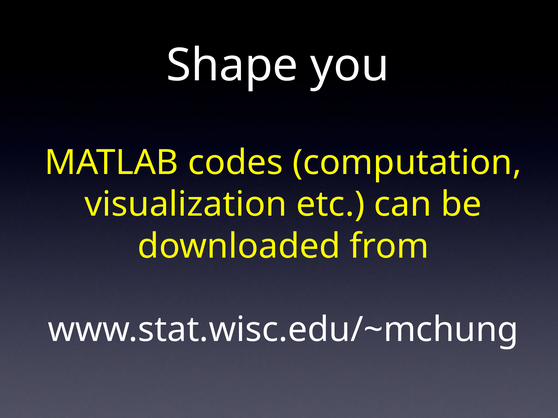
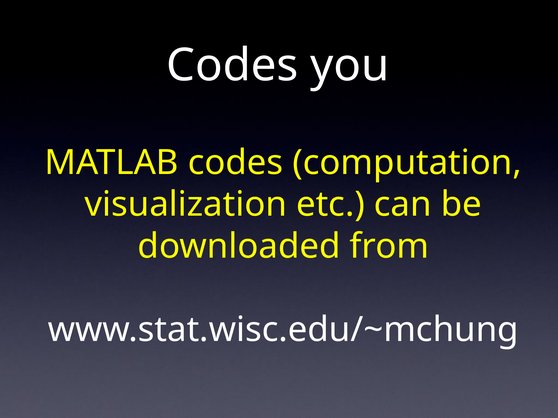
Shape at (232, 65): Shape -> Codes
